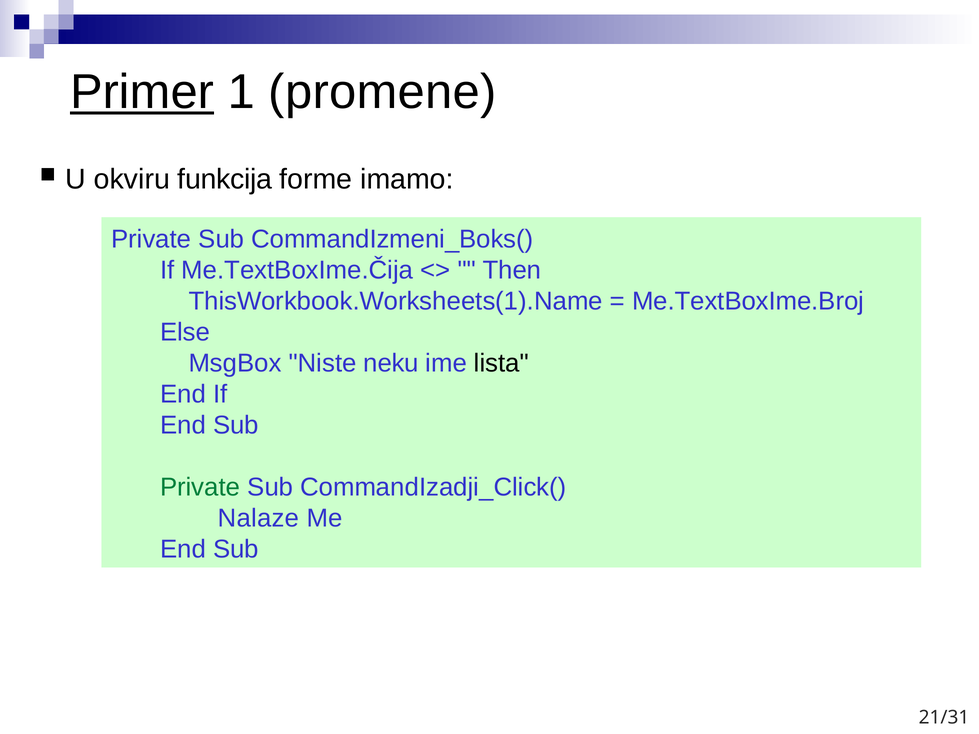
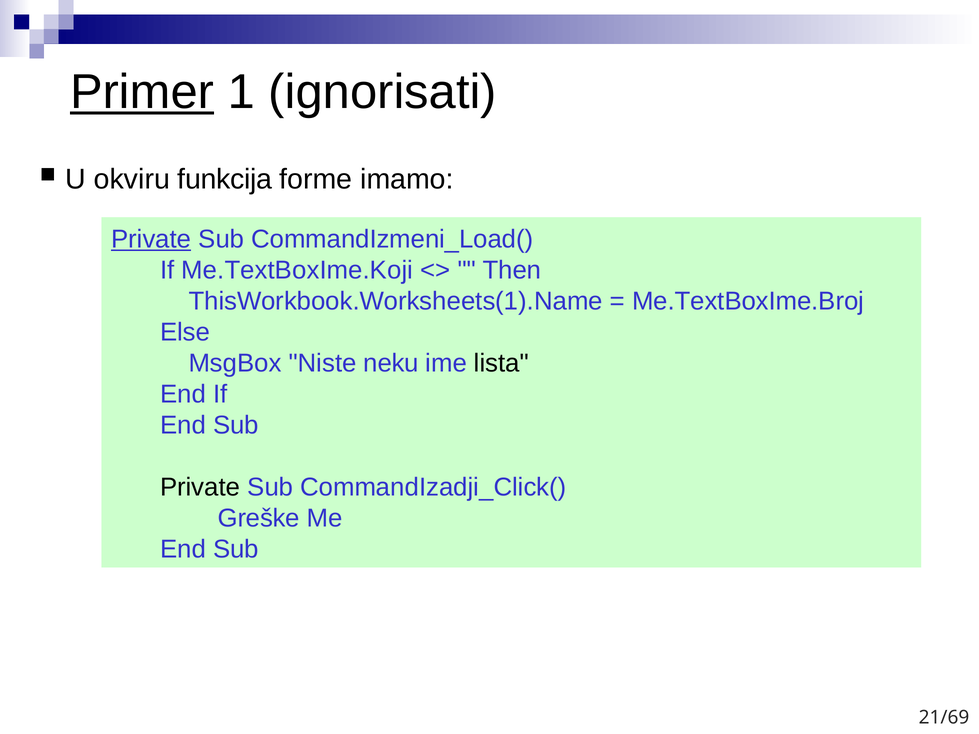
promene: promene -> ignorisati
Private at (151, 239) underline: none -> present
CommandIzmeni_Boks(: CommandIzmeni_Boks( -> CommandIzmeni_Load(
Me.TextBoxIme.Čija: Me.TextBoxIme.Čija -> Me.TextBoxIme.Koji
Private at (200, 487) colour: green -> black
Nalaze: Nalaze -> Greške
21/31: 21/31 -> 21/69
